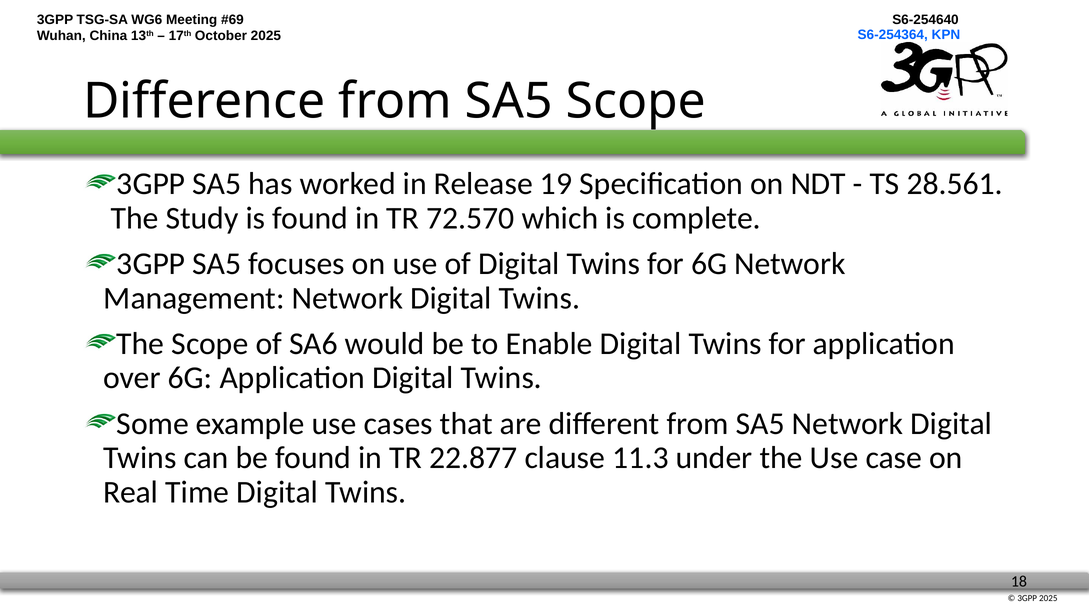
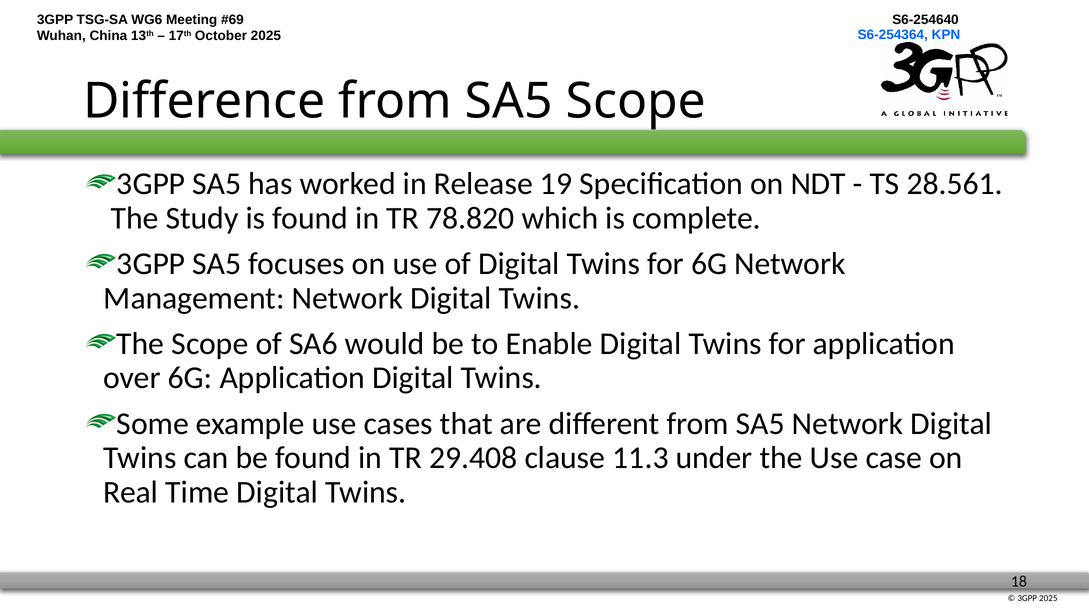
72.570: 72.570 -> 78.820
22.877: 22.877 -> 29.408
